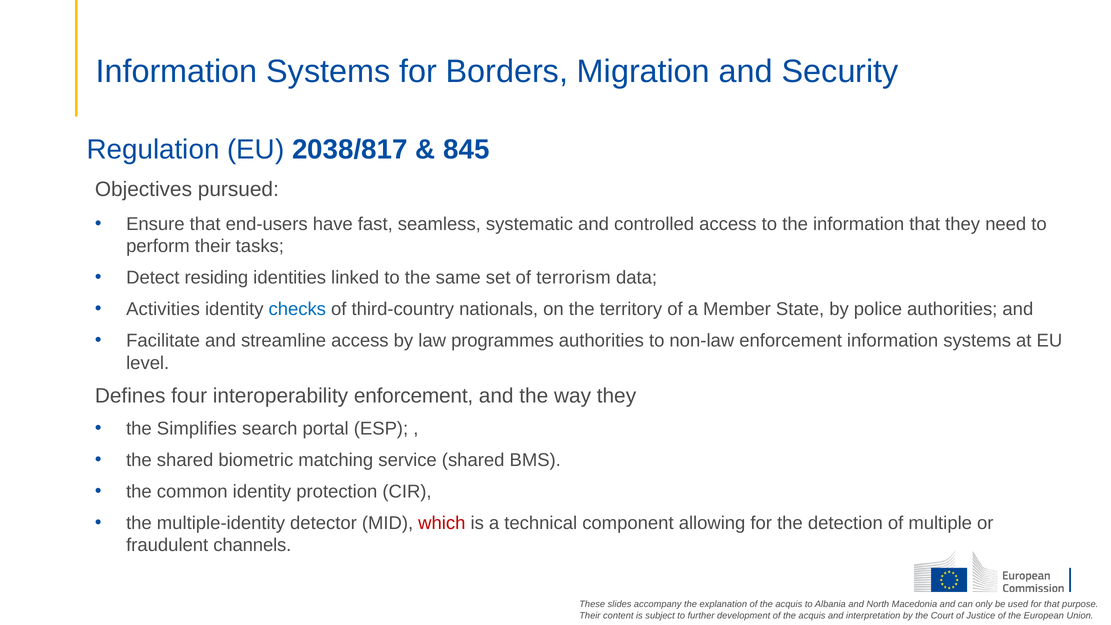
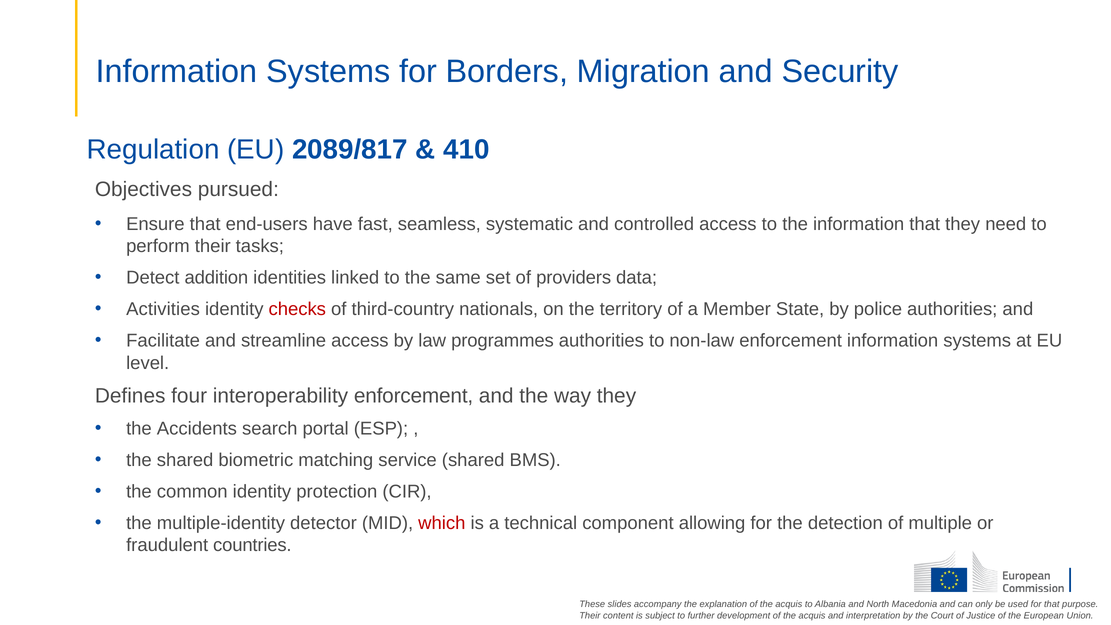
2038/817: 2038/817 -> 2089/817
845: 845 -> 410
residing: residing -> addition
terrorism: terrorism -> providers
checks colour: blue -> red
Simplifies: Simplifies -> Accidents
channels: channels -> countries
